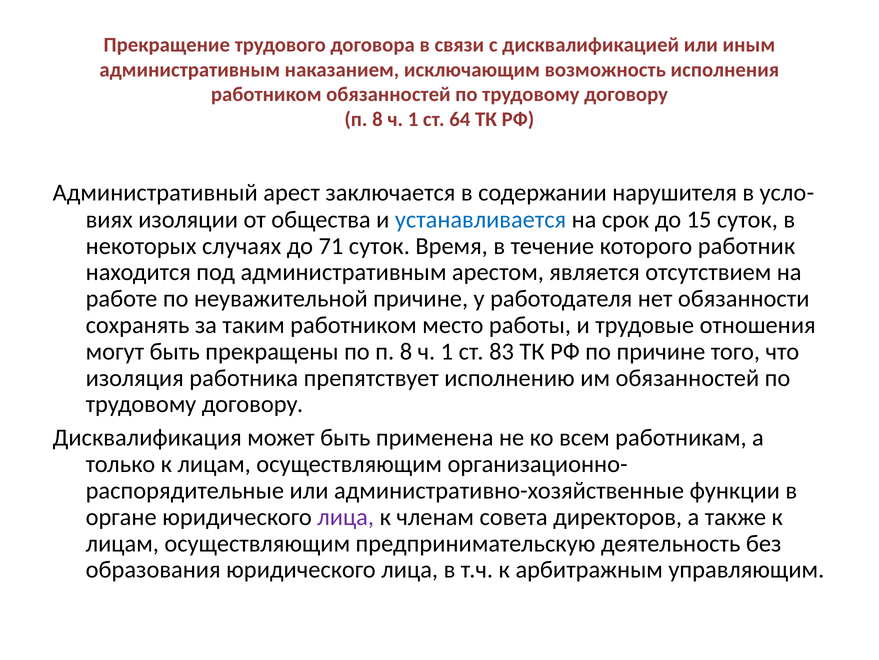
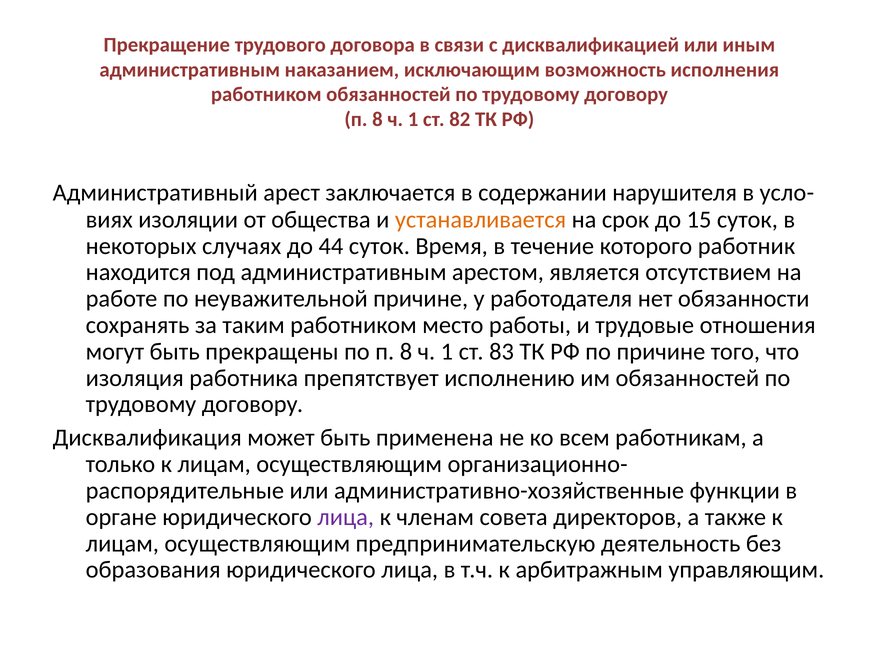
64: 64 -> 82
устанавливается colour: blue -> orange
71: 71 -> 44
